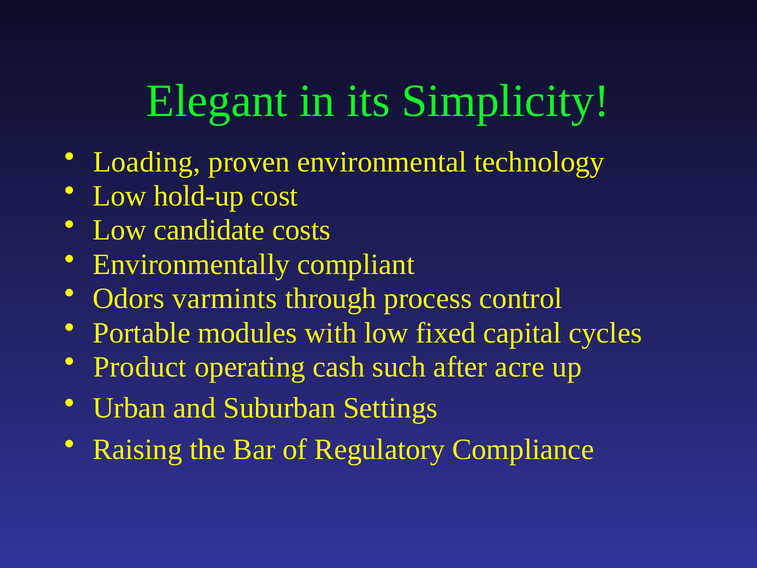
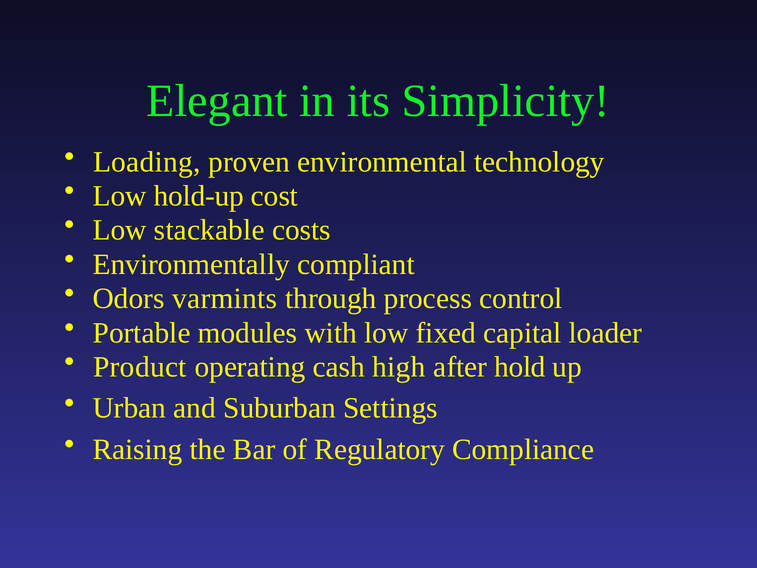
candidate: candidate -> stackable
cycles: cycles -> loader
such: such -> high
acre: acre -> hold
